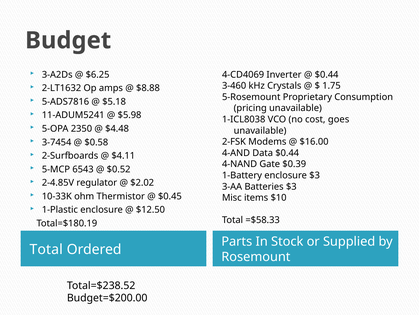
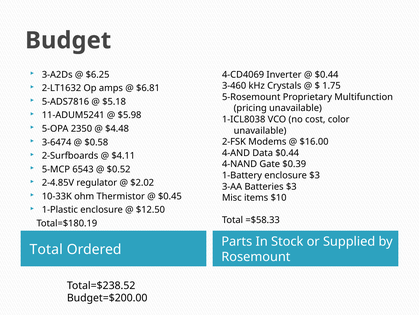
$8.88: $8.88 -> $6.81
Consumption: Consumption -> Multifunction
goes: goes -> color
3-7454: 3-7454 -> 3-6474
